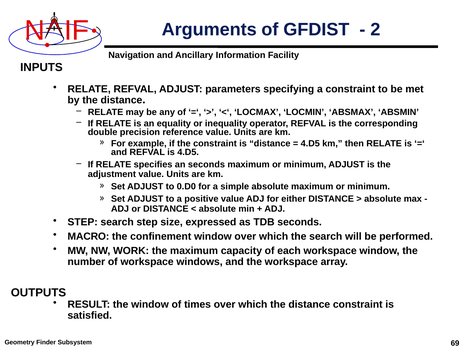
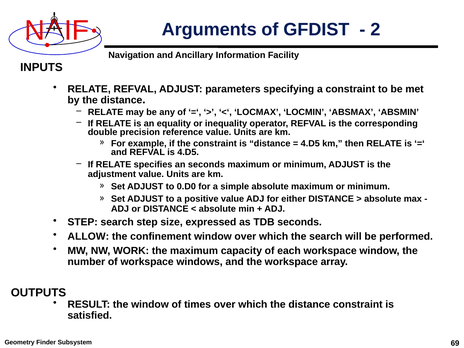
MACRO: MACRO -> ALLOW
